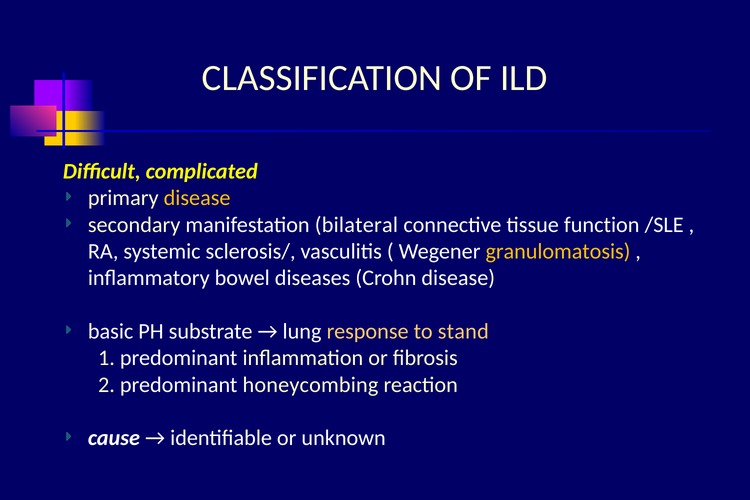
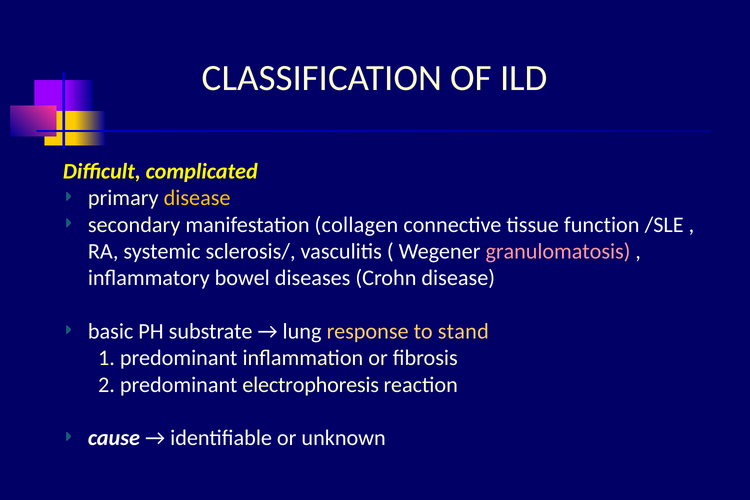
bilateral: bilateral -> collagen
granulomatosis colour: yellow -> pink
honeycombing: honeycombing -> electrophoresis
